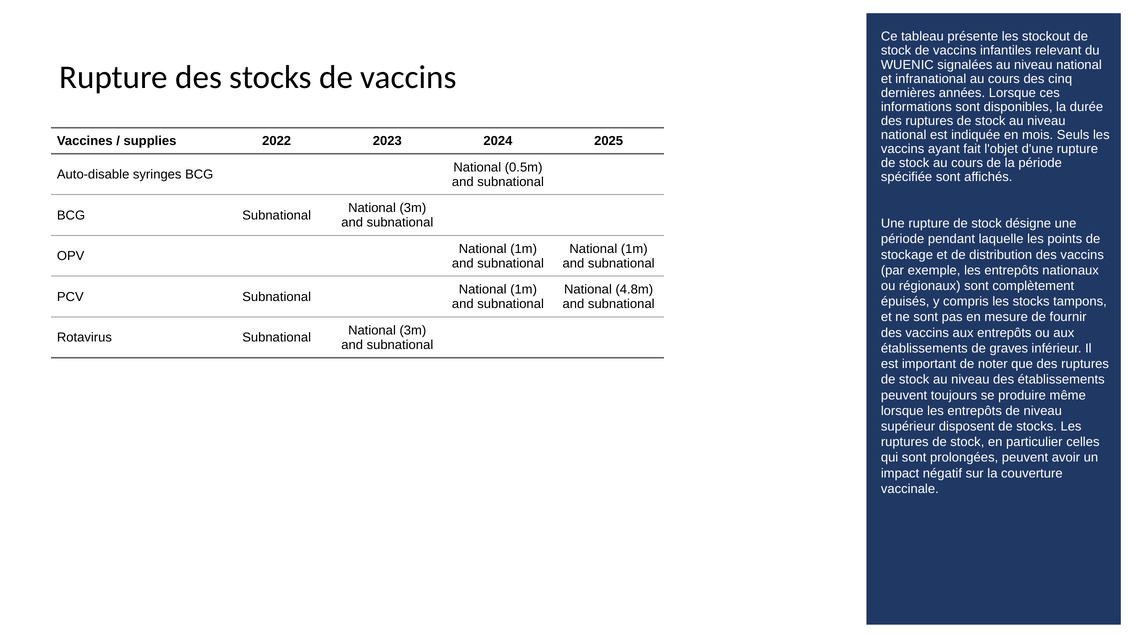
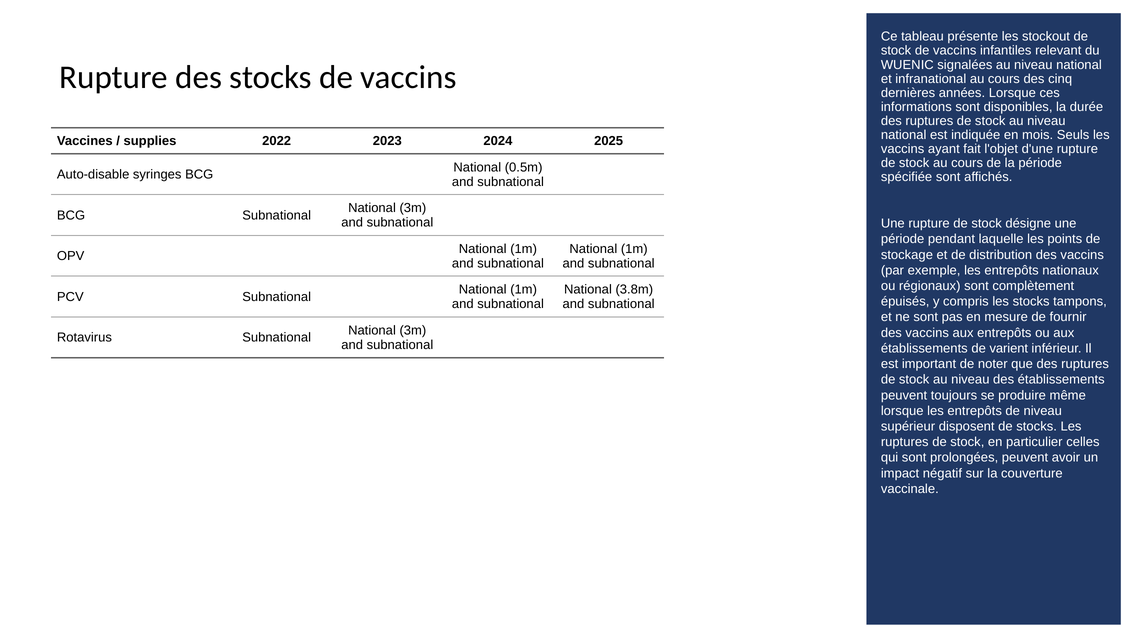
4.8m: 4.8m -> 3.8m
graves: graves -> varient
